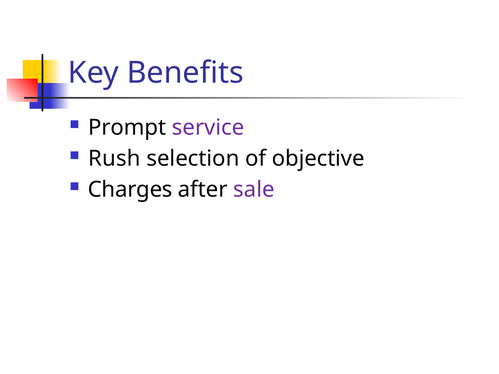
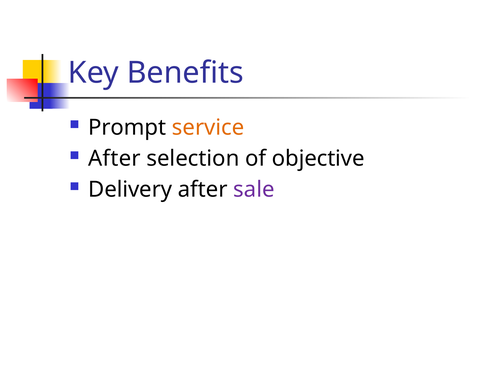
service colour: purple -> orange
Rush at (114, 159): Rush -> After
Charges: Charges -> Delivery
